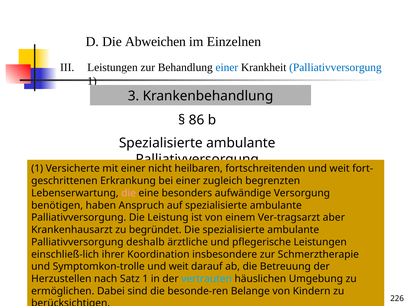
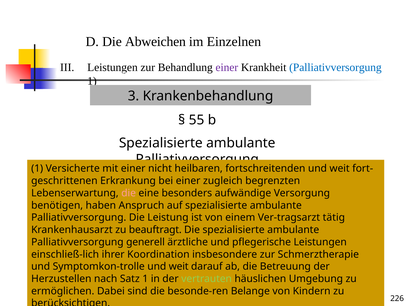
einer at (227, 67) colour: blue -> purple
86: 86 -> 55
aber: aber -> tätig
begründet: begründet -> beauftragt
deshalb: deshalb -> generell
vertrauten colour: light blue -> light green
